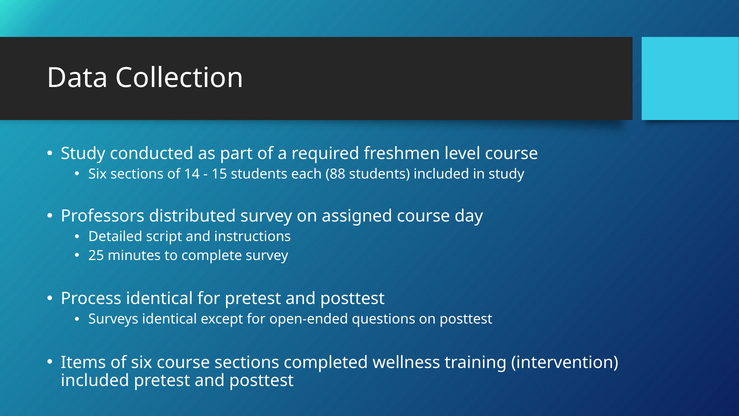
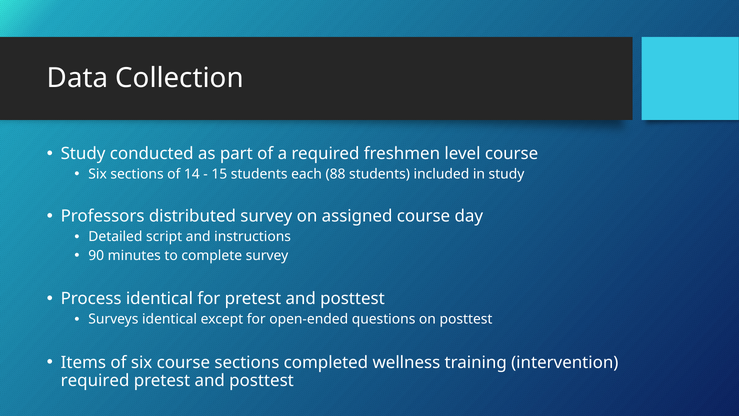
25: 25 -> 90
included at (95, 380): included -> required
